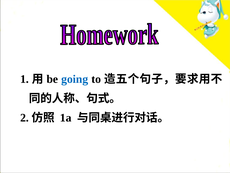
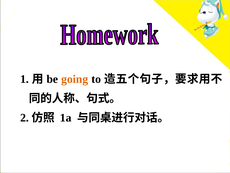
going colour: blue -> orange
